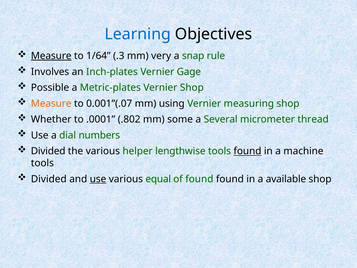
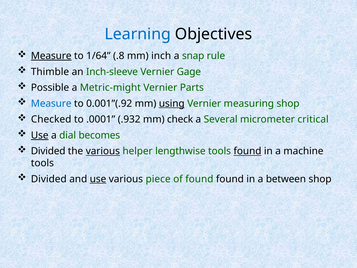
.3: .3 -> .8
very: very -> inch
Involves: Involves -> Thimble
Inch-plates: Inch-plates -> Inch-sleeve
Metric-plates: Metric-plates -> Metric-might
Vernier Shop: Shop -> Parts
Measure at (51, 103) colour: orange -> blue
0.001”(.07: 0.001”(.07 -> 0.001”(.92
using underline: none -> present
Whether: Whether -> Checked
.802: .802 -> .932
some: some -> check
thread: thread -> critical
Use at (40, 135) underline: none -> present
numbers: numbers -> becomes
various at (103, 151) underline: none -> present
equal: equal -> piece
available: available -> between
